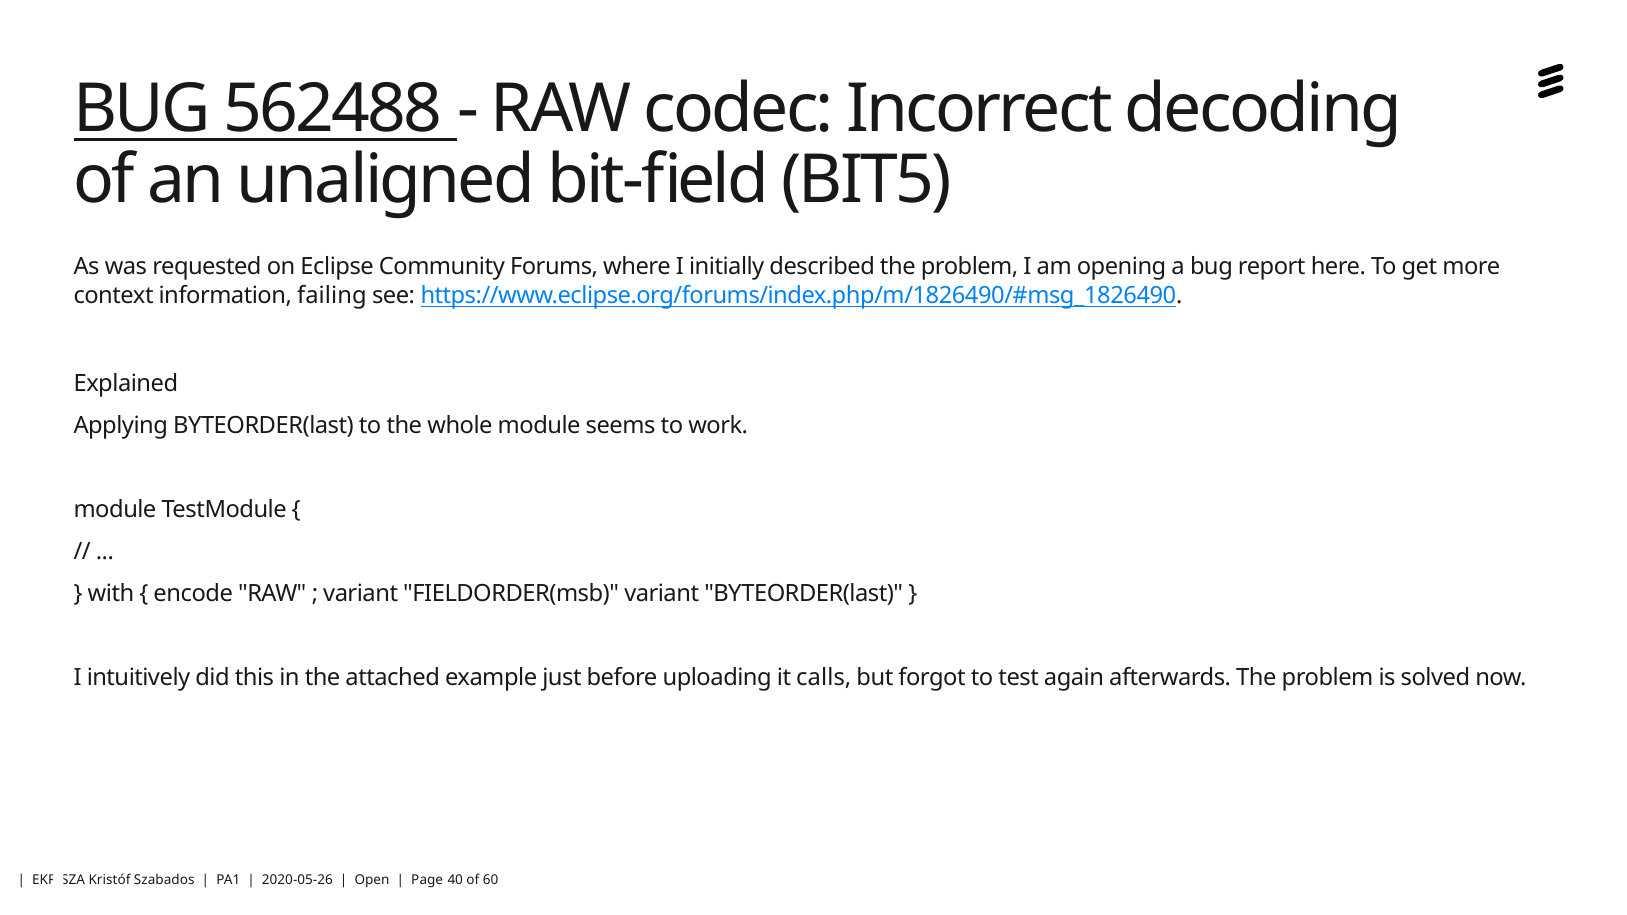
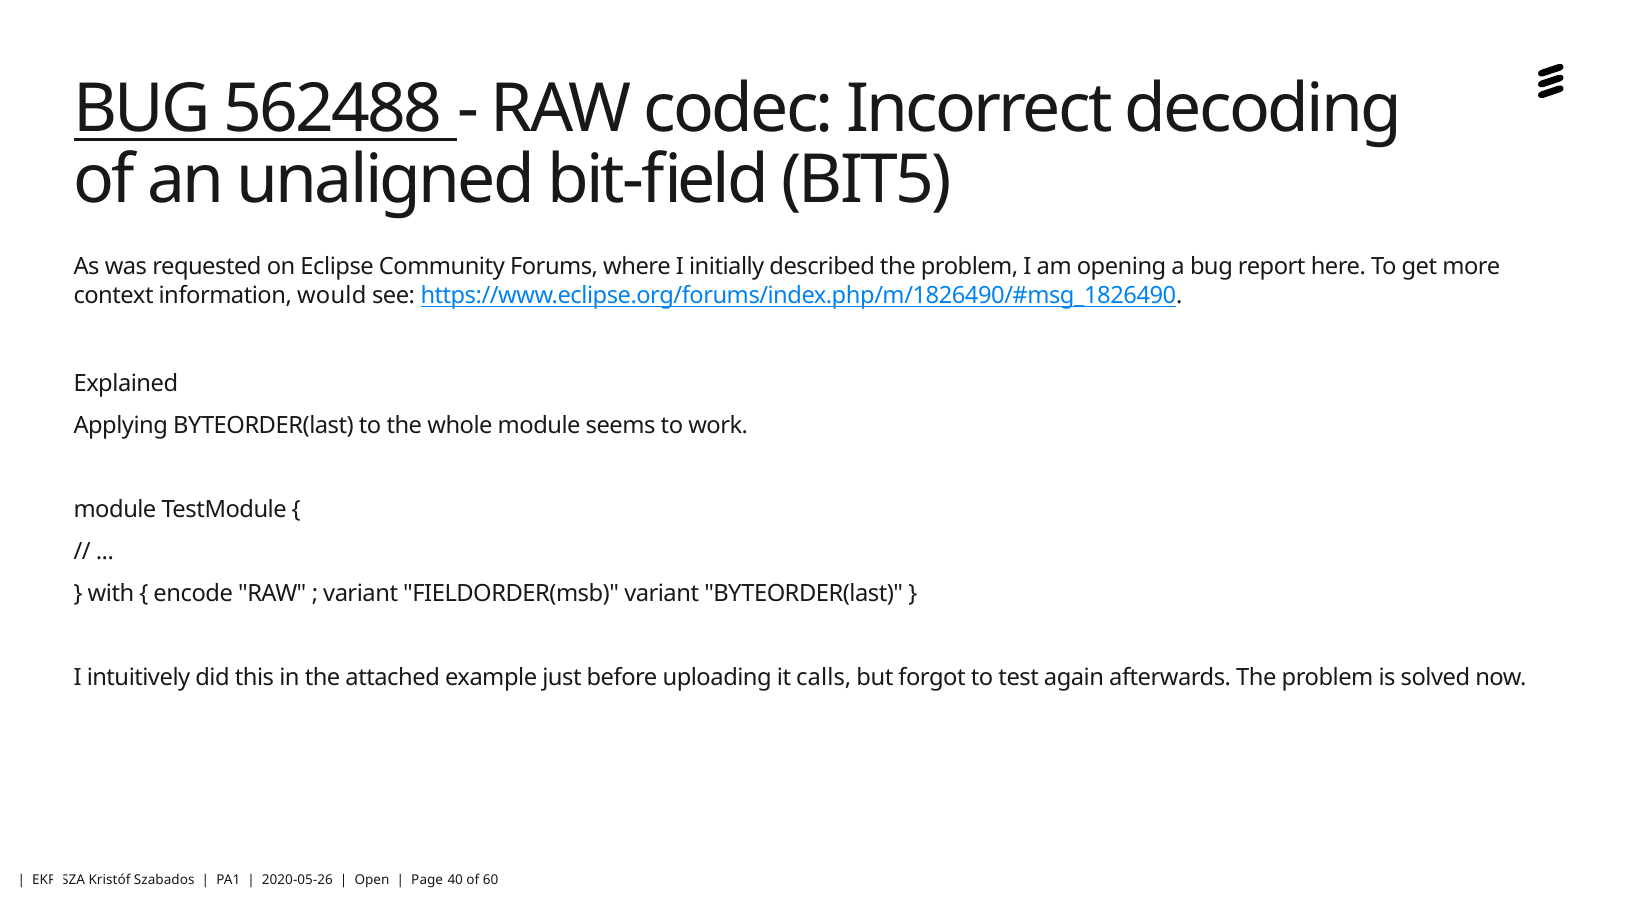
failing: failing -> would
